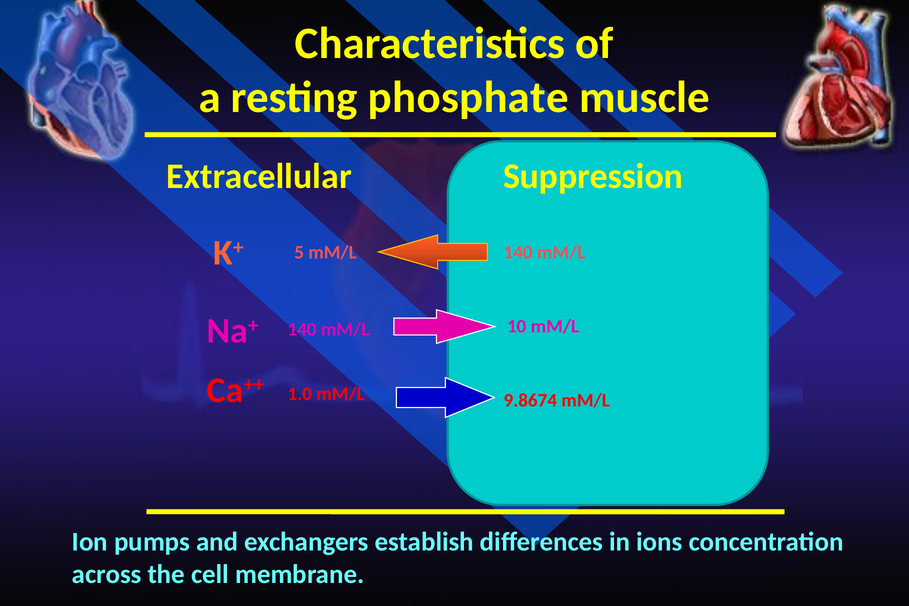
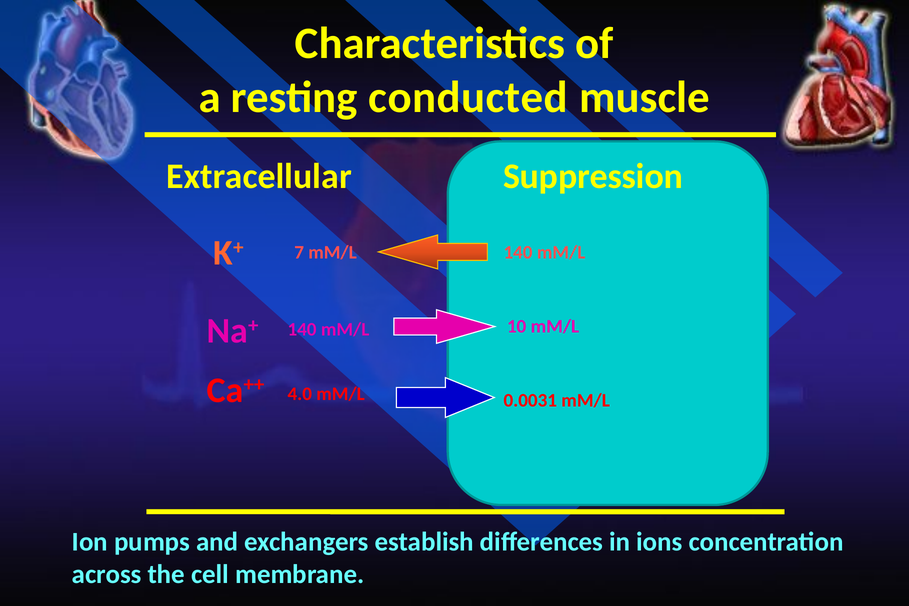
phosphate: phosphate -> conducted
5: 5 -> 7
1.0: 1.0 -> 4.0
9.8674: 9.8674 -> 0.0031
